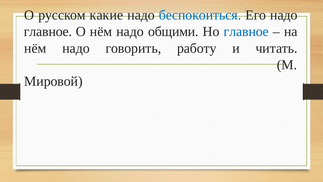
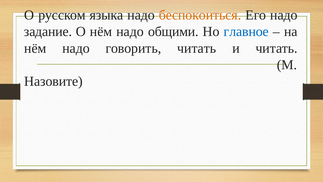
какие: какие -> языка
беспокоиться colour: blue -> orange
главное at (48, 32): главное -> задание
говорить работу: работу -> читать
Мировой: Мировой -> Назовите
